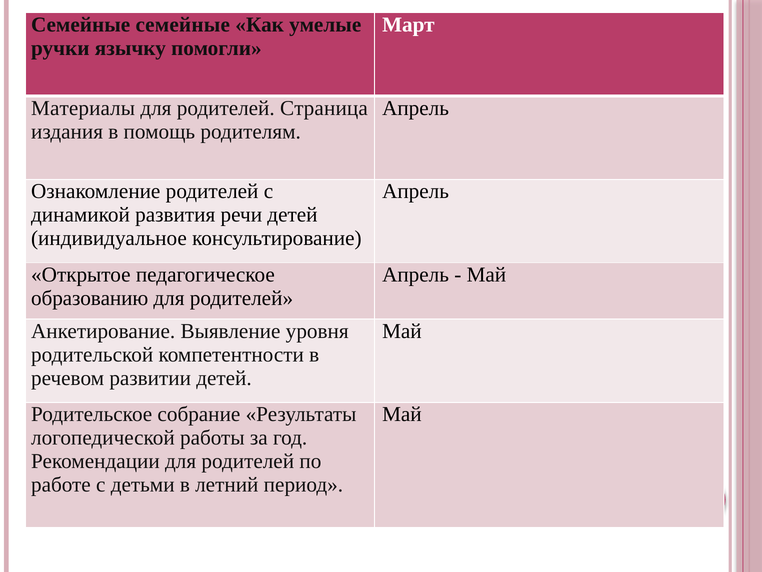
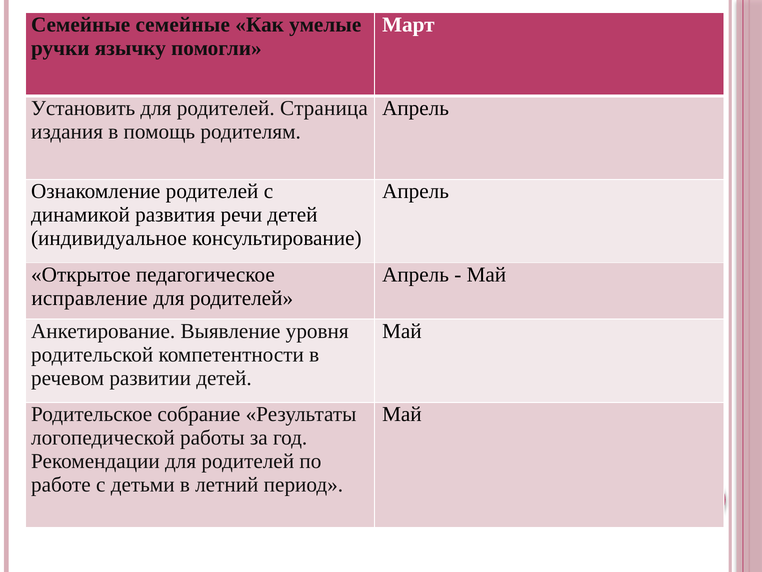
Материалы: Материалы -> Установить
образованию: образованию -> исправление
